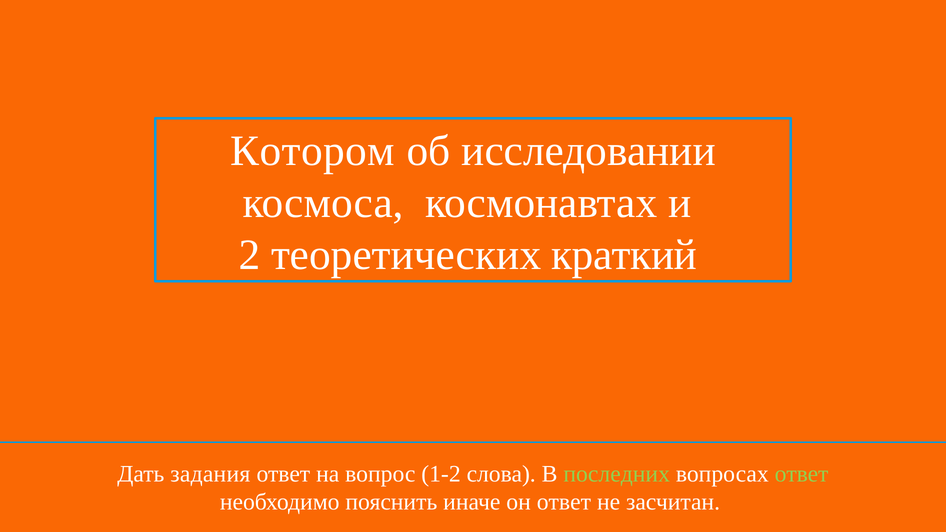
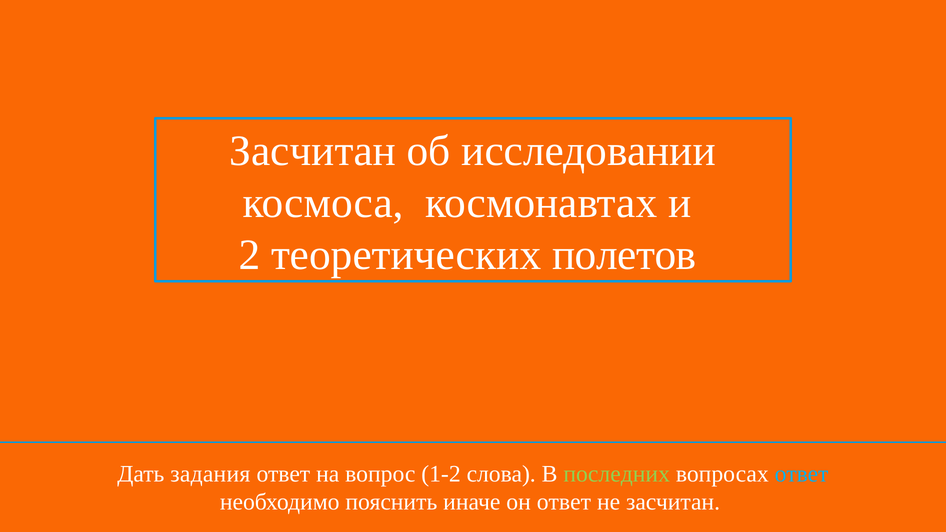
Котором at (312, 151): Котором -> Засчитан
краткий: краткий -> полетов
ответ at (802, 474) colour: light green -> light blue
